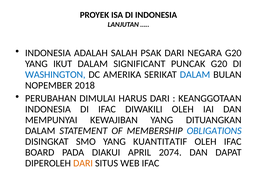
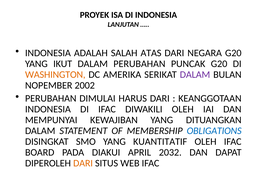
PSAK: PSAK -> ATAS
DALAM SIGNIFICANT: SIGNIFICANT -> PERUBAHAN
WASHINGTON colour: blue -> orange
DALAM at (195, 75) colour: blue -> purple
2018: 2018 -> 2002
2074: 2074 -> 2032
